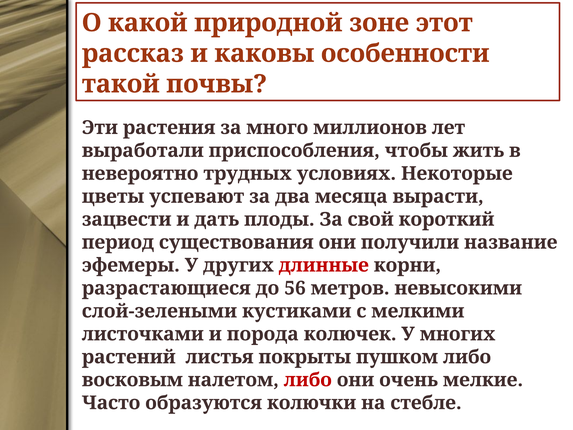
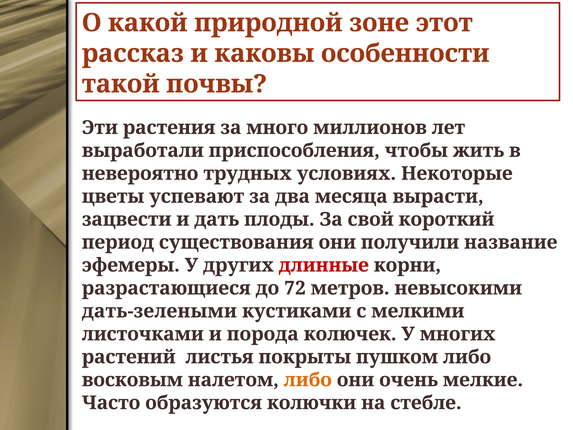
56: 56 -> 72
слой-зелеными: слой-зелеными -> дать-зелеными
либо at (308, 380) colour: red -> orange
